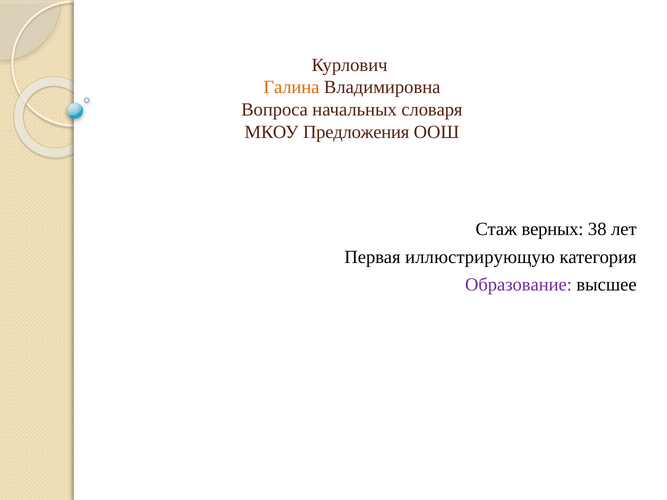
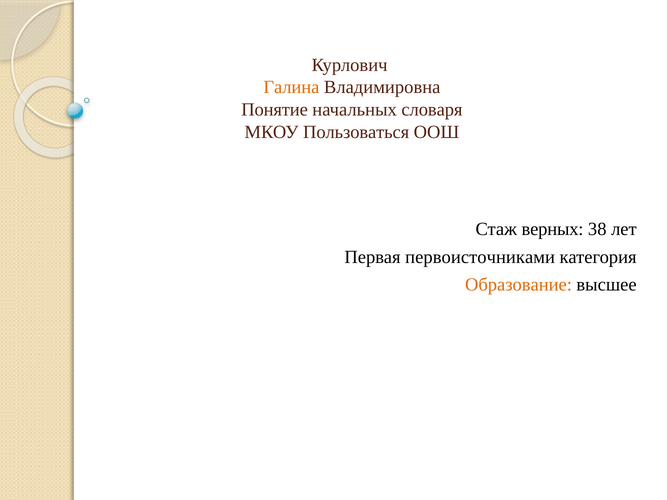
Вопроса: Вопроса -> Понятие
Предложения: Предложения -> Пользоваться
иллюстрирующую: иллюстрирующую -> первоисточниками
Образование colour: purple -> orange
